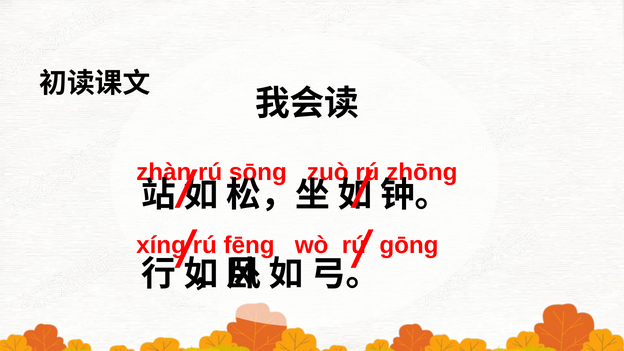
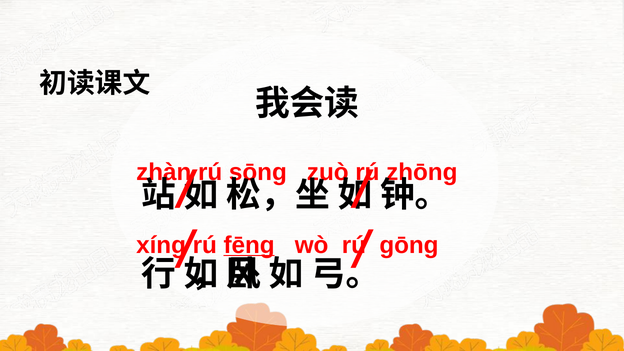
fēnɡ underline: none -> present
